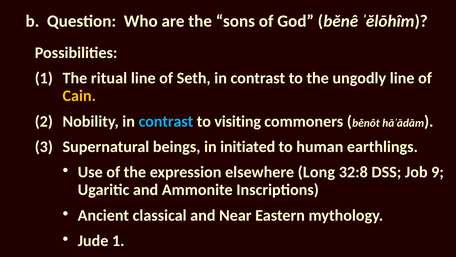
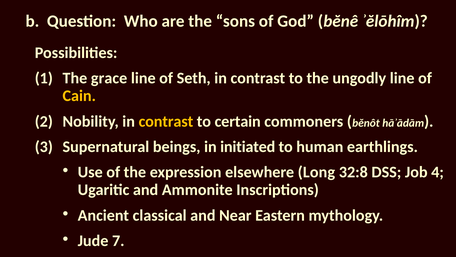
ritual: ritual -> grace
contrast at (166, 121) colour: light blue -> yellow
visiting: visiting -> certain
9: 9 -> 4
Jude 1: 1 -> 7
